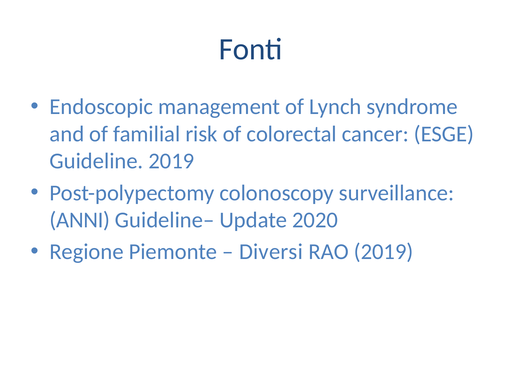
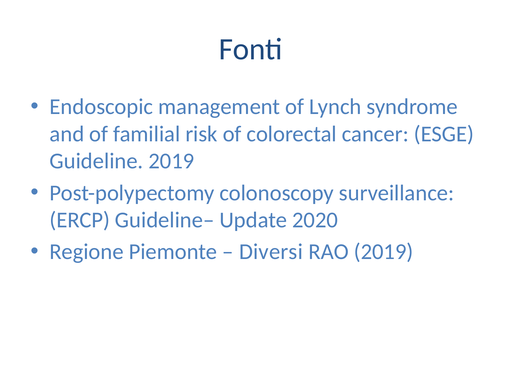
ANNI: ANNI -> ERCP
